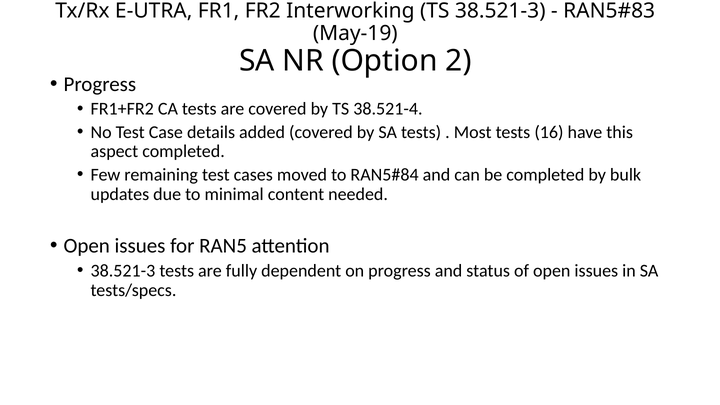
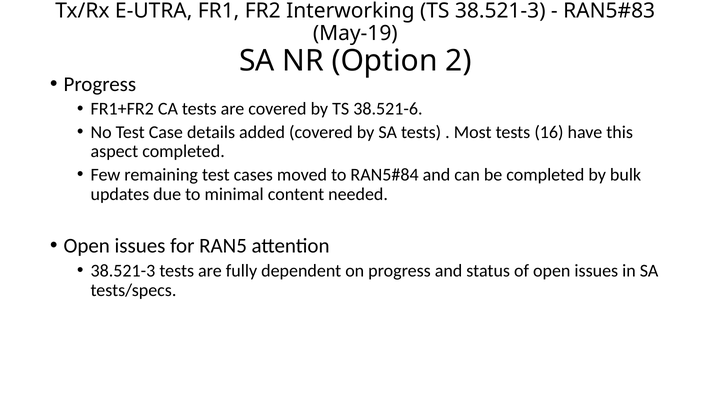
38.521-4: 38.521-4 -> 38.521-6
